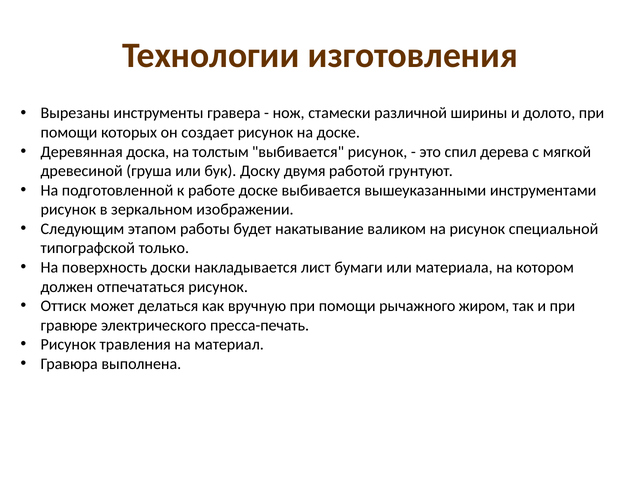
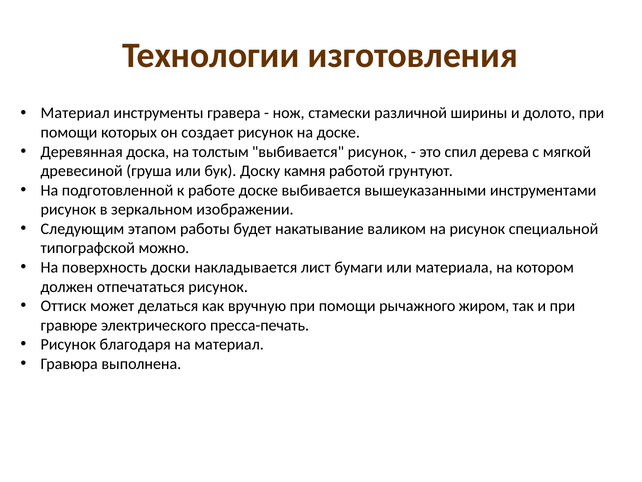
Вырезаны at (75, 113): Вырезаны -> Материал
двумя: двумя -> камня
только: только -> можно
травления: травления -> благодаря
